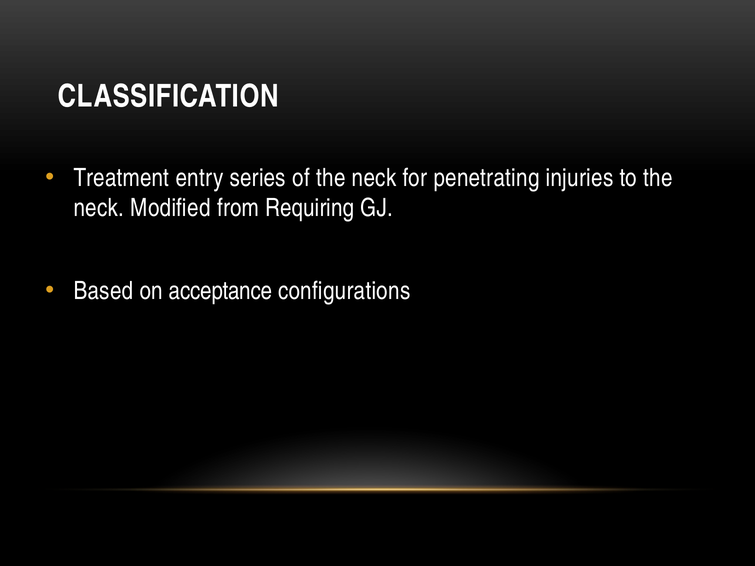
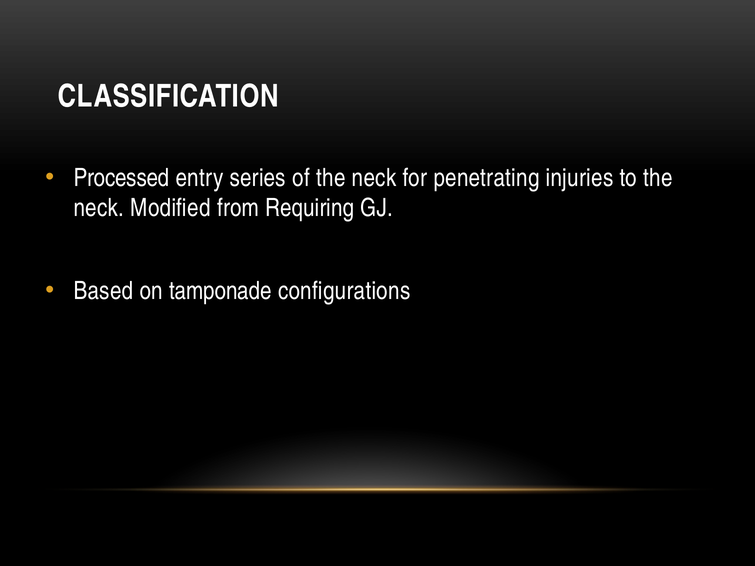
Treatment: Treatment -> Processed
acceptance: acceptance -> tamponade
